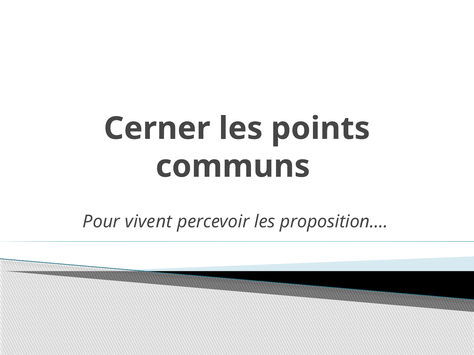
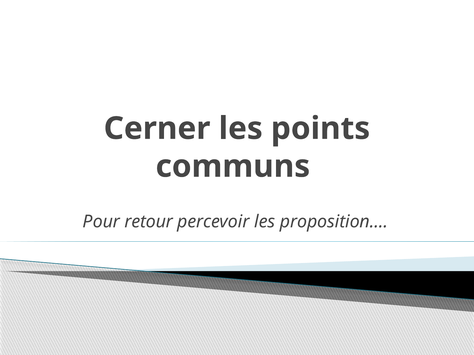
vivent: vivent -> retour
